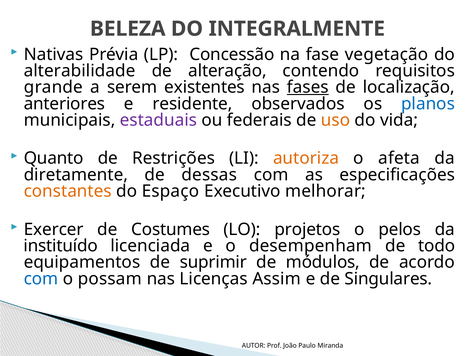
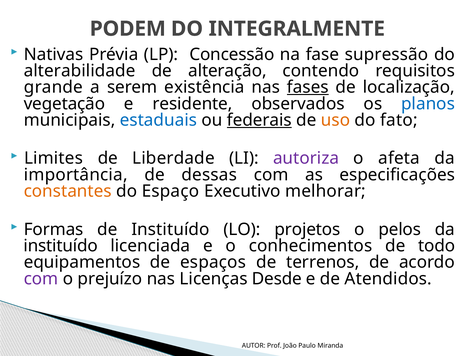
BELEZA: BELEZA -> PODEM
vegetação: vegetação -> supressão
existentes: existentes -> existência
anteriores: anteriores -> vegetação
estaduais colour: purple -> blue
federais underline: none -> present
vida: vida -> fato
Quanto: Quanto -> Limites
Restrições: Restrições -> Liberdade
autoriza colour: orange -> purple
diretamente: diretamente -> importância
Exercer: Exercer -> Formas
de Costumes: Costumes -> Instituído
desempenham: desempenham -> conhecimentos
suprimir: suprimir -> espaços
módulos: módulos -> terrenos
com at (41, 279) colour: blue -> purple
possam: possam -> prejuízo
Assim: Assim -> Desde
Singulares: Singulares -> Atendidos
